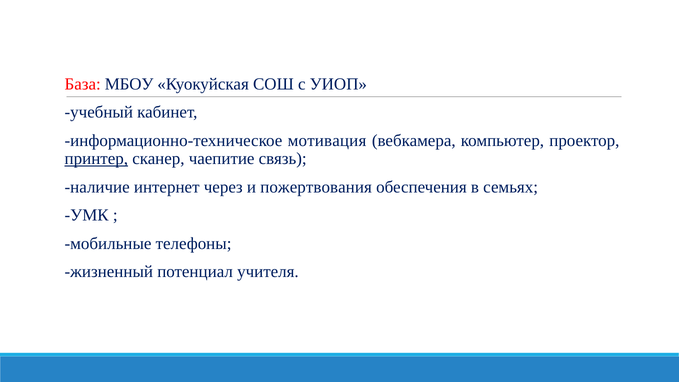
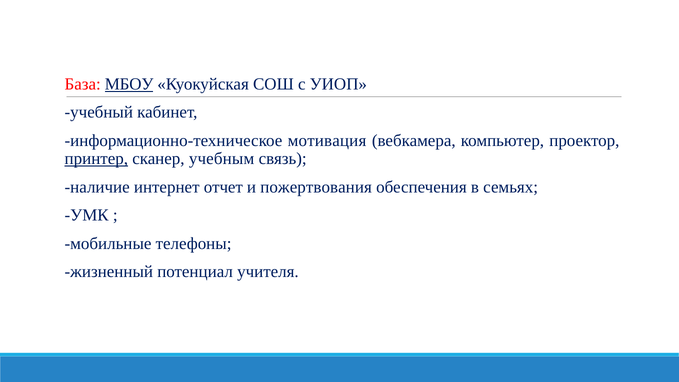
МБОУ underline: none -> present
чаепитие: чаепитие -> учебным
через: через -> отчет
